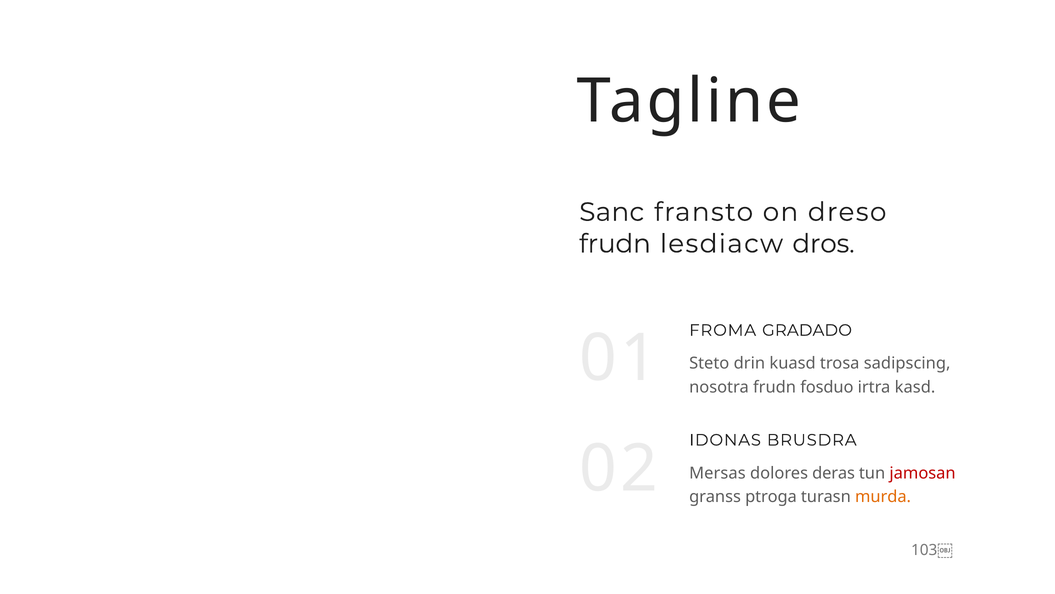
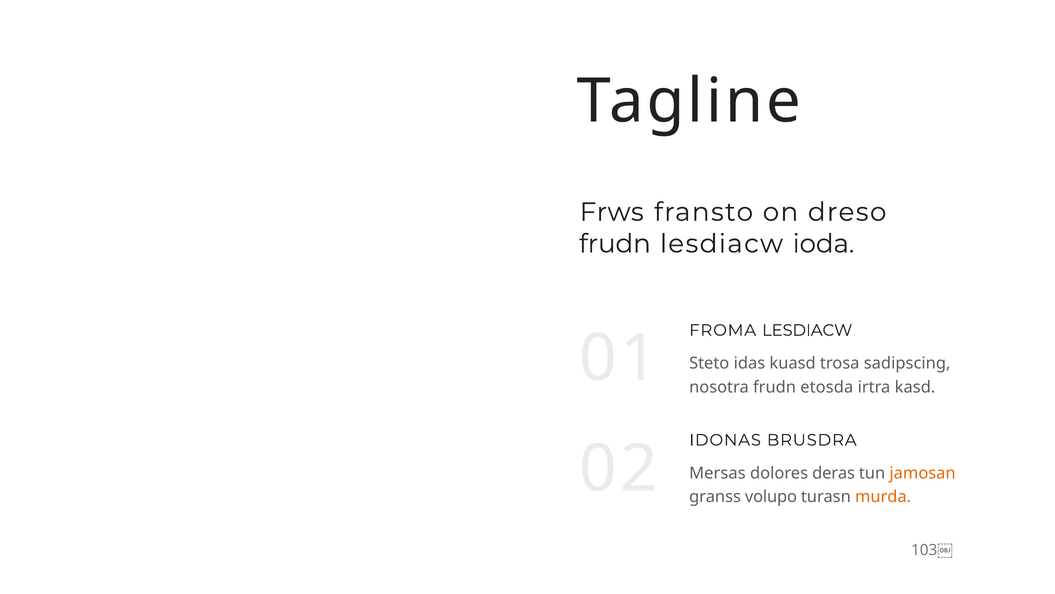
Sanc: Sanc -> Frws
dros: dros -> ioda
FROMA GRADADO: GRADADO -> LESDIACW
drin: drin -> idas
fosduo: fosduo -> etosda
jamosan colour: red -> orange
ptroga: ptroga -> volupo
